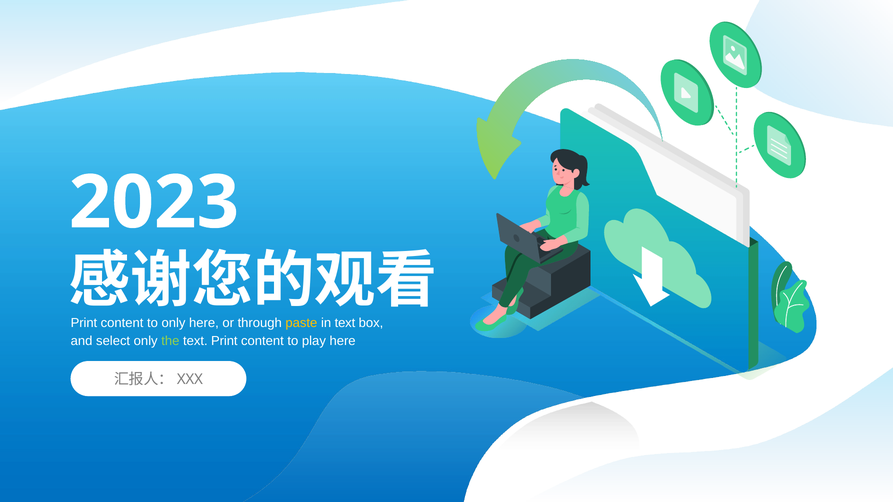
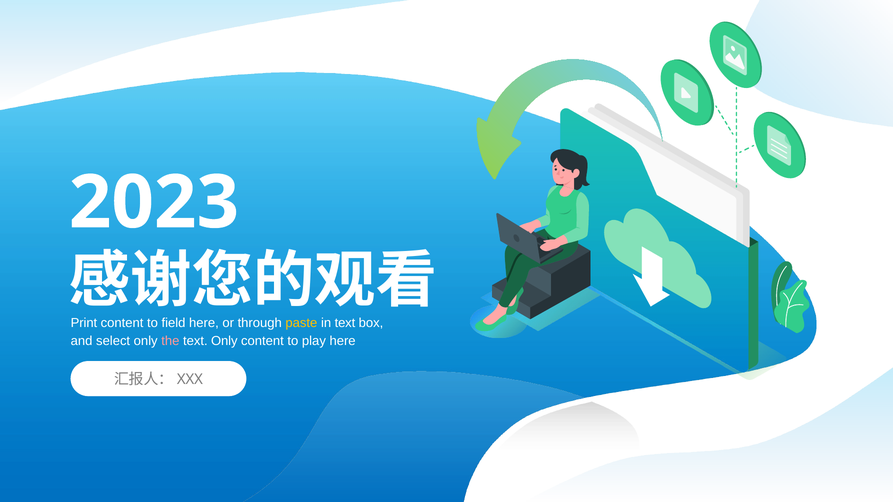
to only: only -> field
the colour: light green -> pink
text Print: Print -> Only
